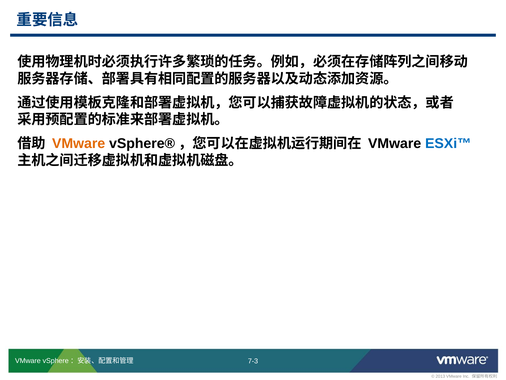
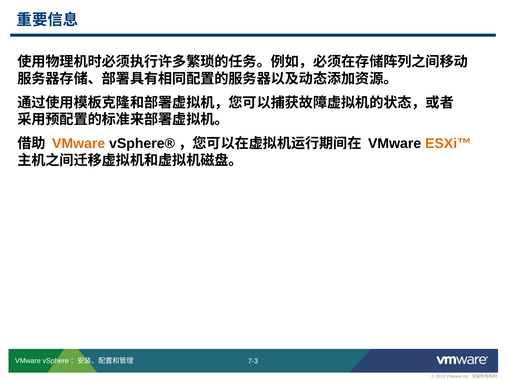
ESXi™ colour: blue -> orange
